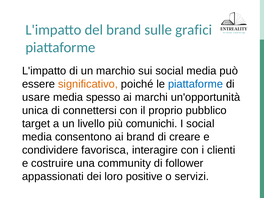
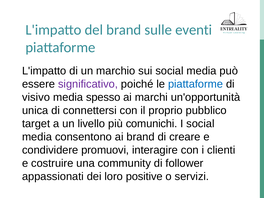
grafici: grafici -> eventi
significativo colour: orange -> purple
usare: usare -> visivo
favorisca: favorisca -> promuovi
